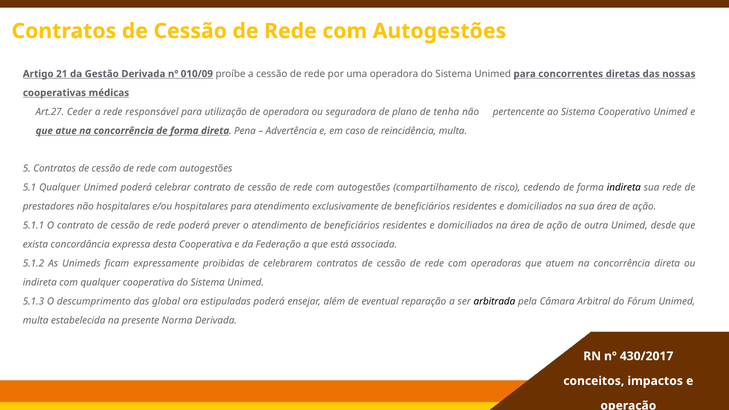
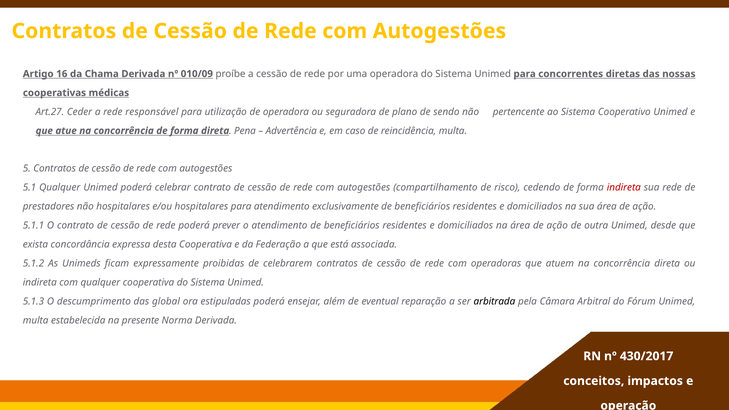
21: 21 -> 16
Gestão: Gestão -> Chama
tenha: tenha -> sendo
indireta at (624, 188) colour: black -> red
